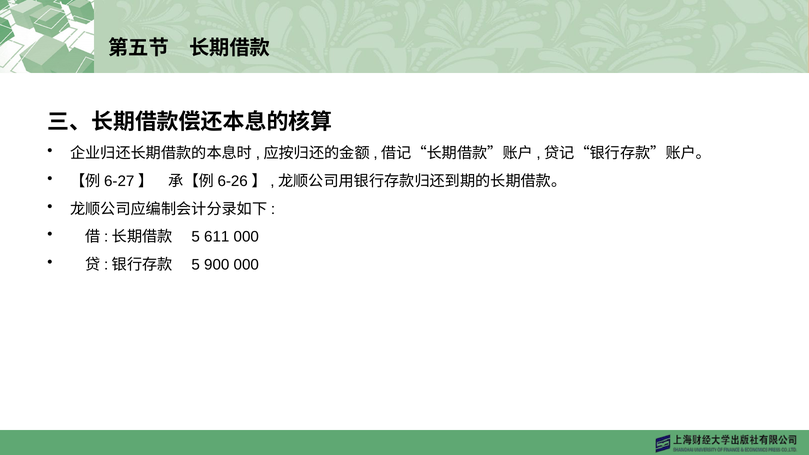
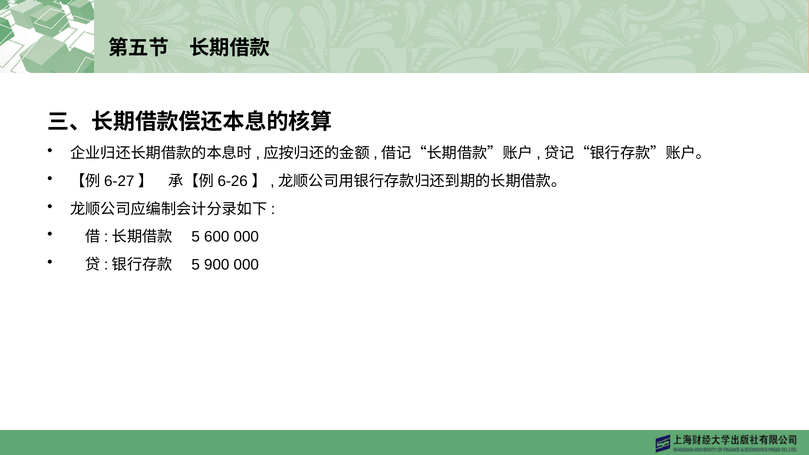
611: 611 -> 600
